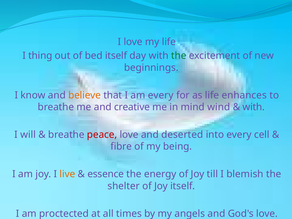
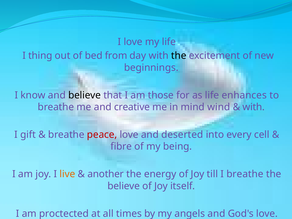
bed itself: itself -> from
the at (179, 56) colour: green -> black
believe at (85, 95) colour: orange -> black
am every: every -> those
will: will -> gift
essence: essence -> another
I blemish: blemish -> breathe
shelter at (124, 186): shelter -> believe
